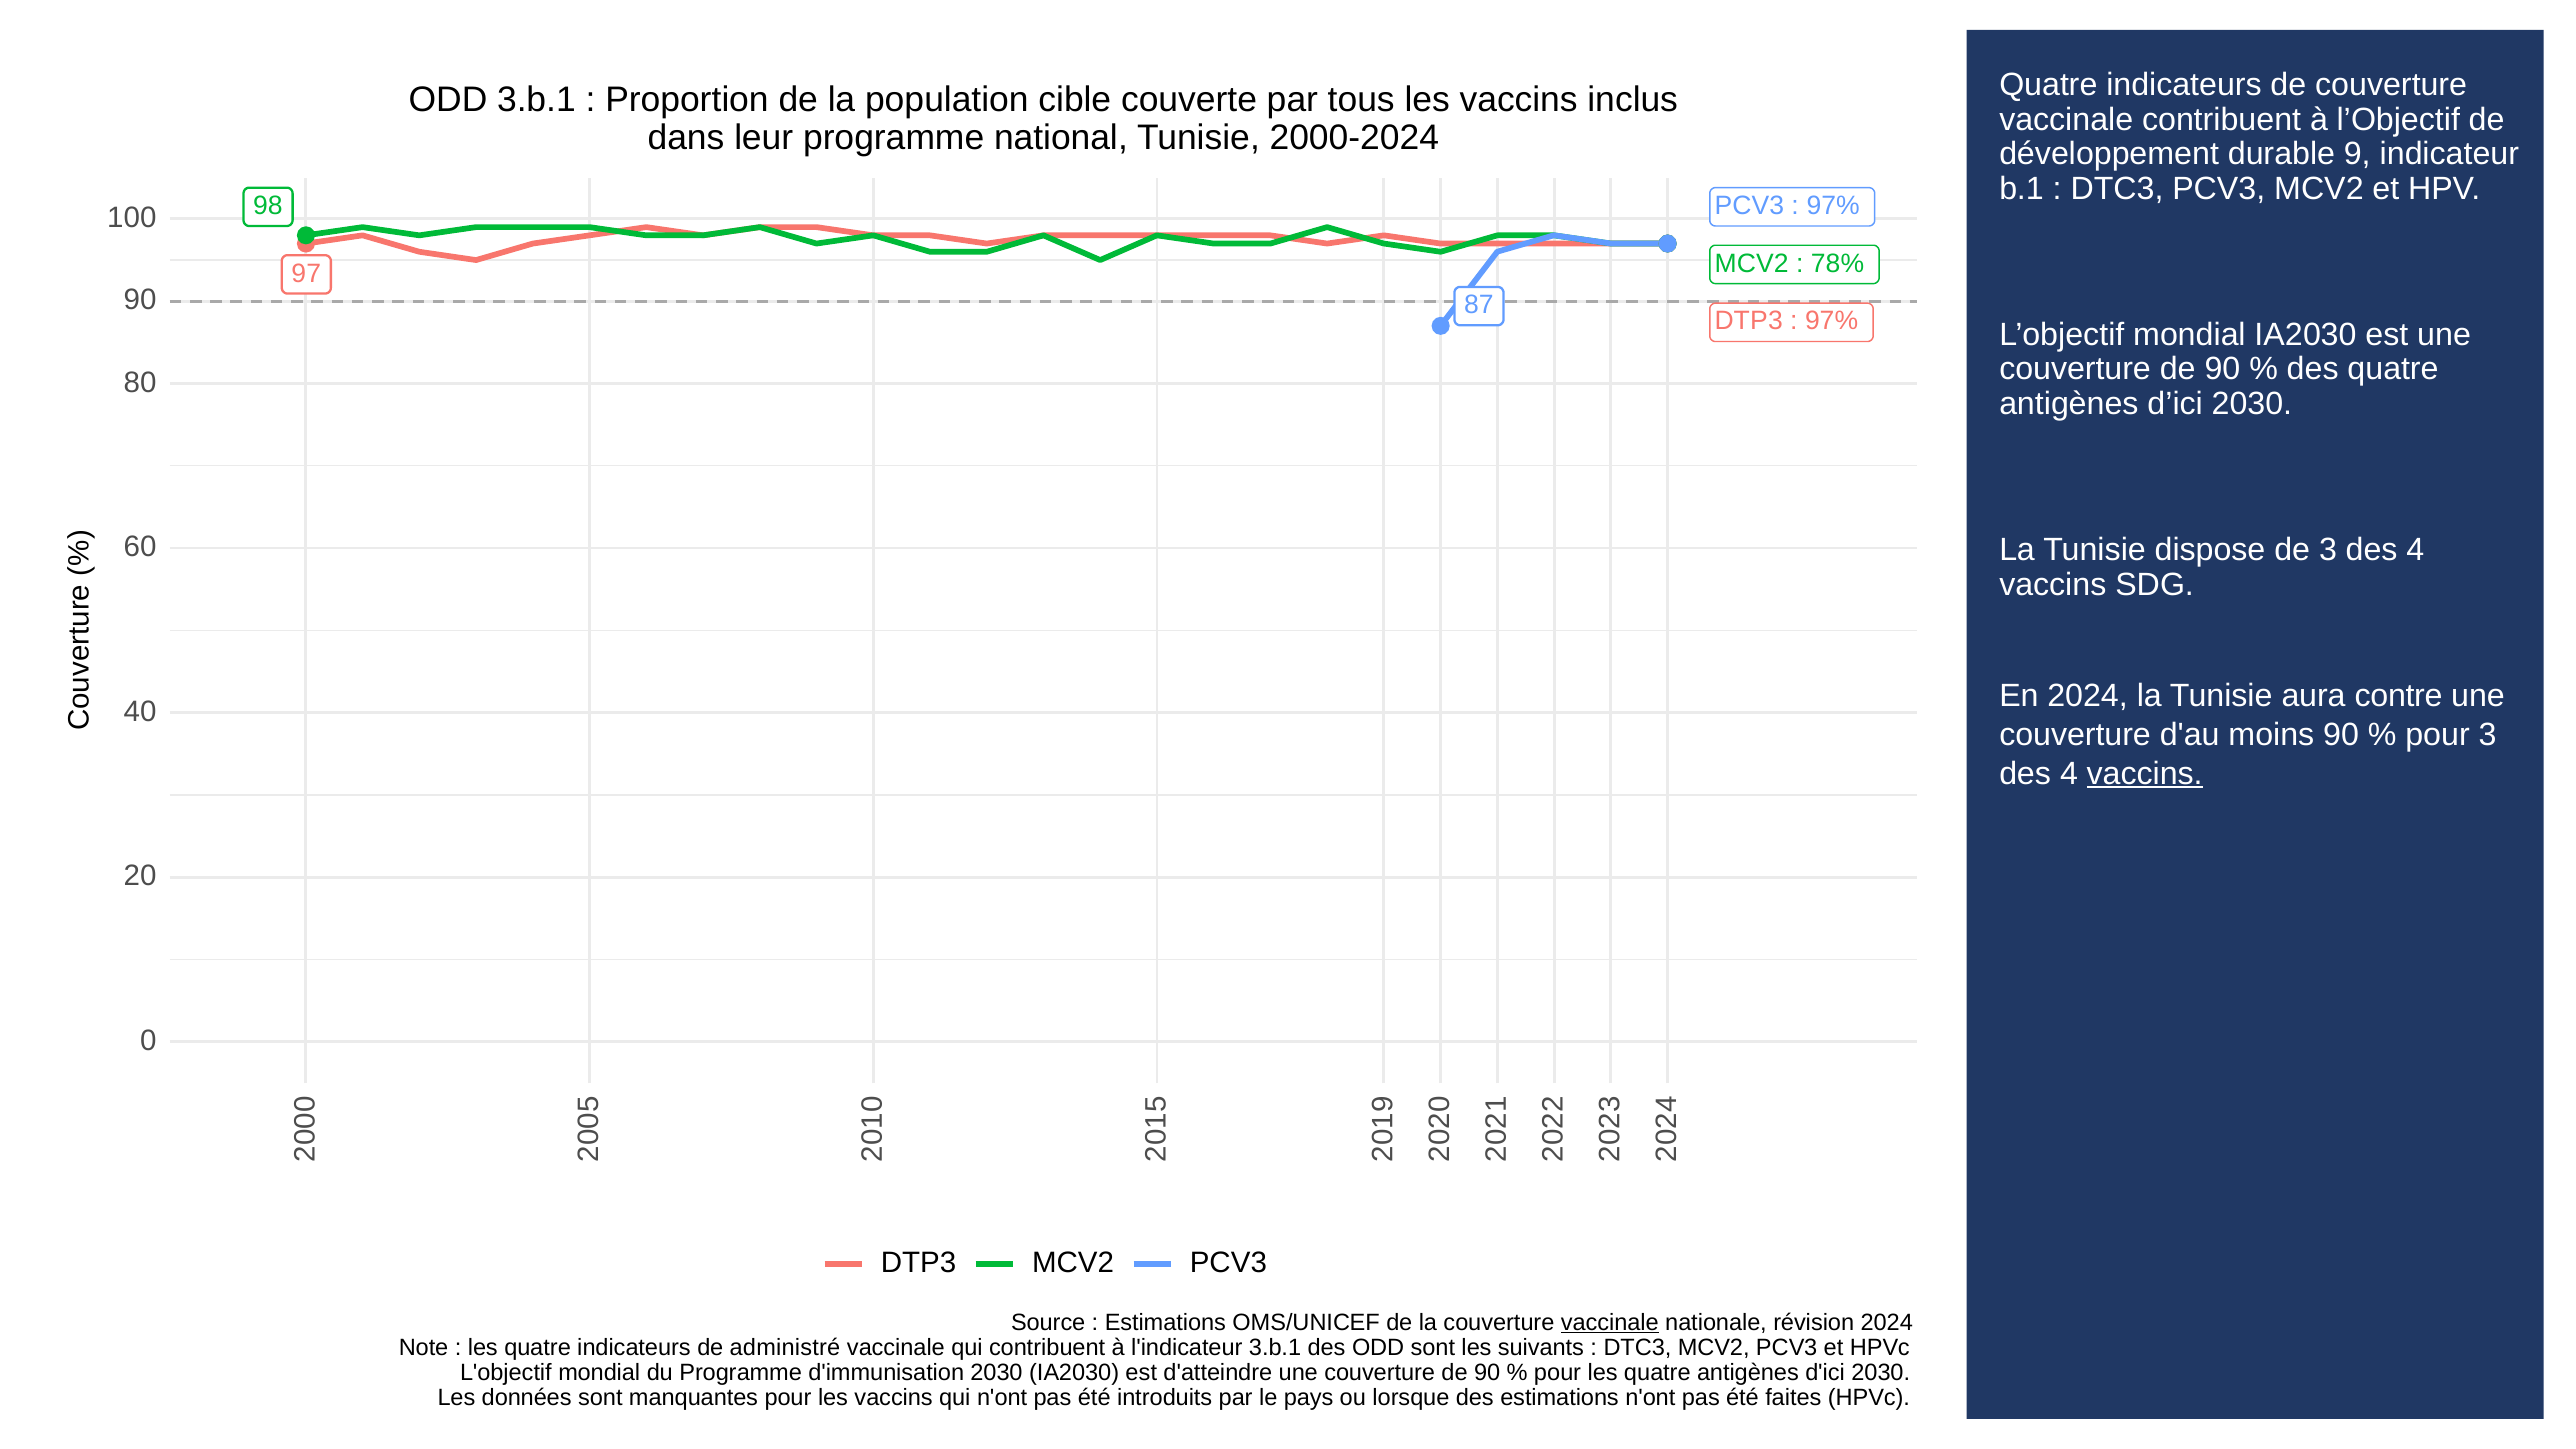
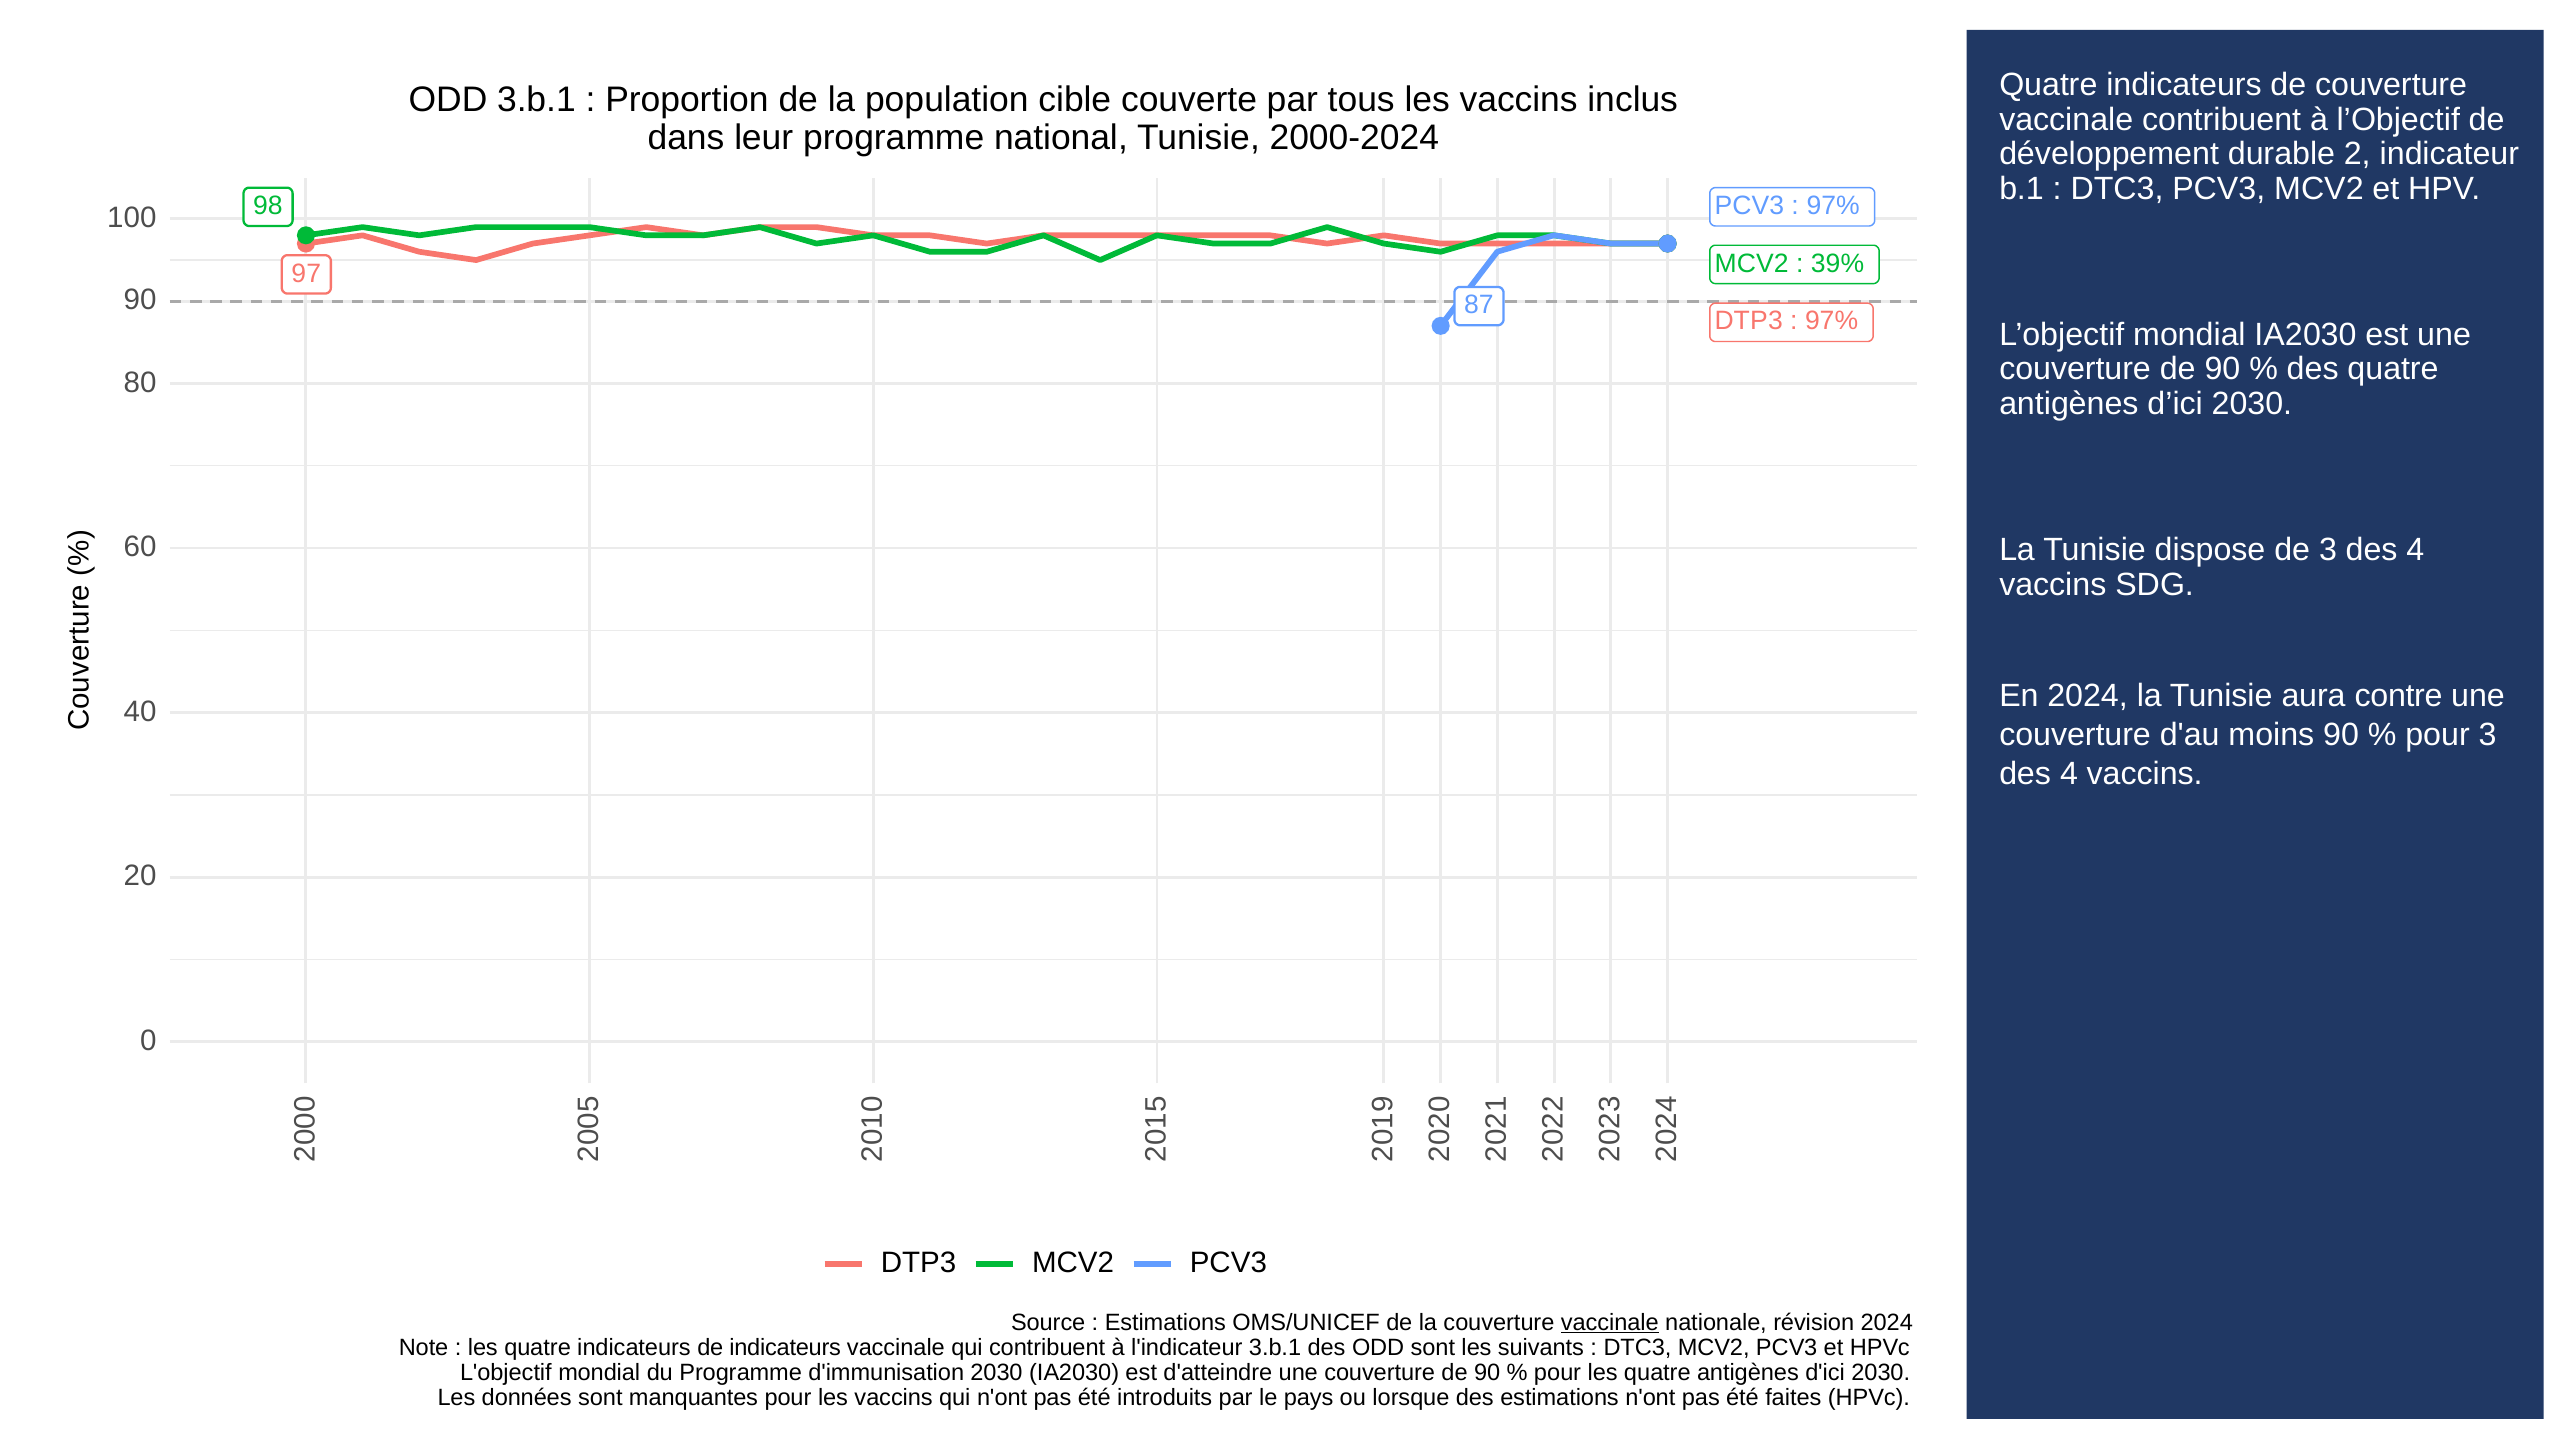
durable 9: 9 -> 2
78%: 78% -> 39%
vaccins at (2145, 774) underline: present -> none
de administré: administré -> indicateurs
